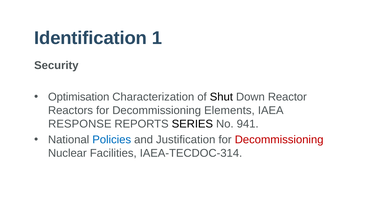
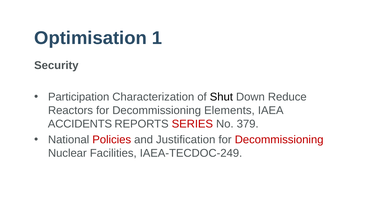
Identification: Identification -> Optimisation
Optimisation: Optimisation -> Participation
Reactor: Reactor -> Reduce
RESPONSE: RESPONSE -> ACCIDENTS
SERIES colour: black -> red
941: 941 -> 379
Policies colour: blue -> red
IAEA-TECDOC-314: IAEA-TECDOC-314 -> IAEA-TECDOC-249
